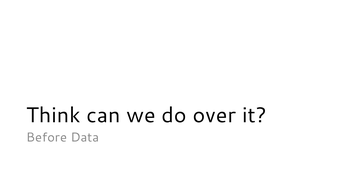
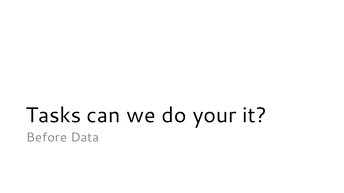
Think: Think -> Tasks
over: over -> your
